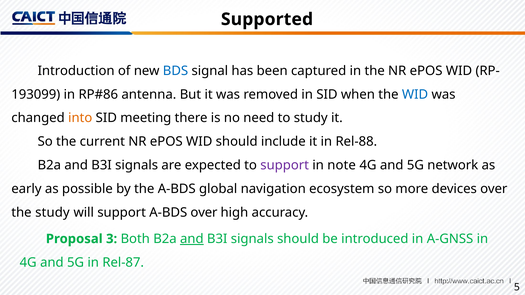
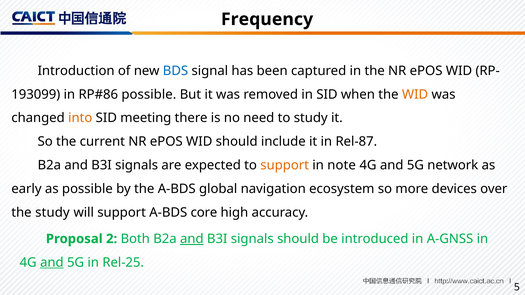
Supported: Supported -> Frequency
antenna at (149, 94): antenna -> possible
WID at (415, 94) colour: blue -> orange
Rel-88: Rel-88 -> Rel-87
support at (285, 165) colour: purple -> orange
A-BDS over: over -> core
3: 3 -> 2
and at (52, 263) underline: none -> present
Rel-87: Rel-87 -> Rel-25
